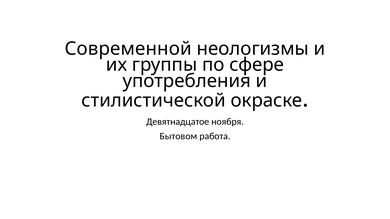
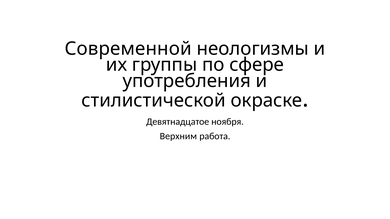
Бытовом: Бытовом -> Верхним
